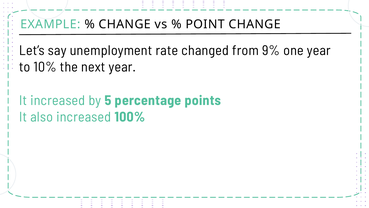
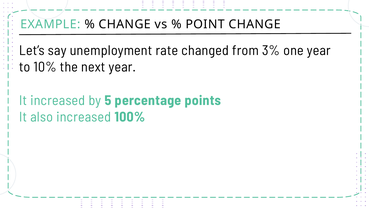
9%: 9% -> 3%
